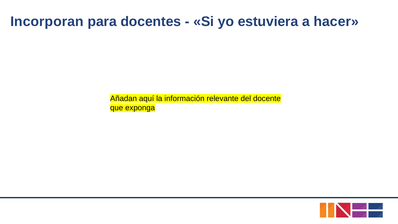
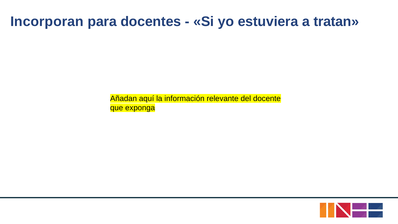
hacer: hacer -> tratan
